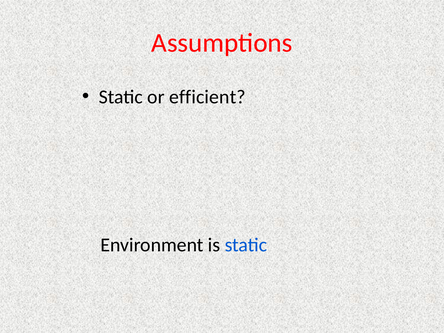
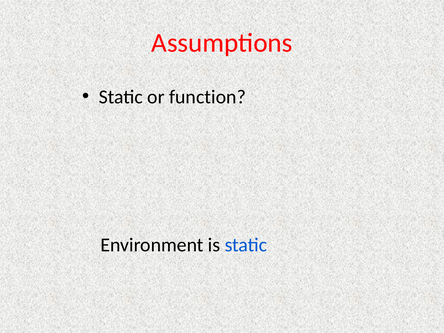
efficient: efficient -> function
